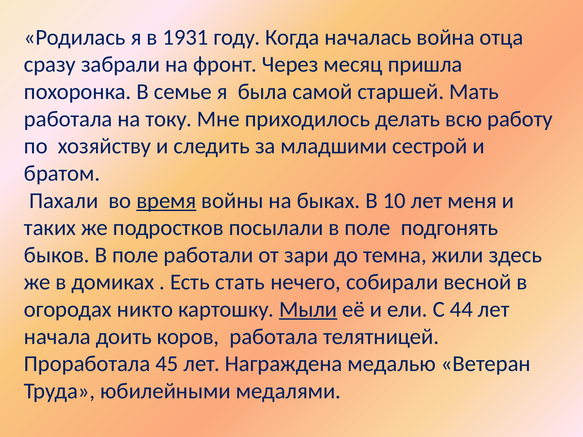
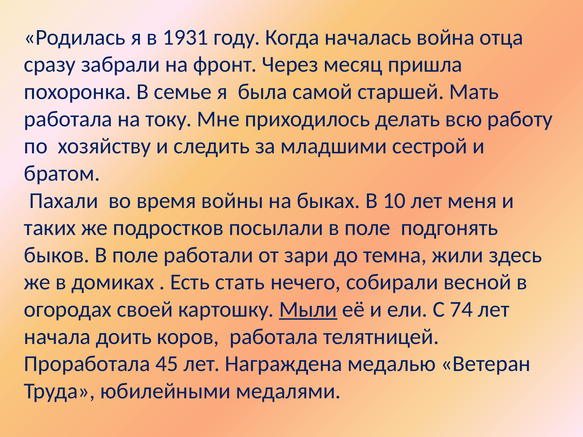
время underline: present -> none
никто: никто -> своей
44: 44 -> 74
